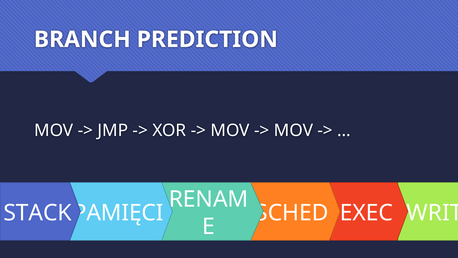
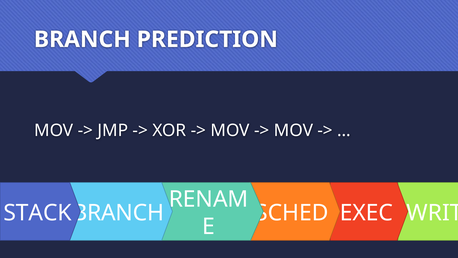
PAMIĘCI at (118, 213): PAMIĘCI -> BRANCH
